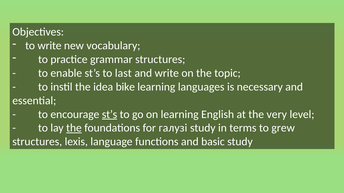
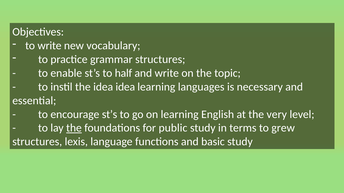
last: last -> half
idea bike: bike -> idea
st’s at (110, 115) underline: present -> none
галузі: галузі -> public
